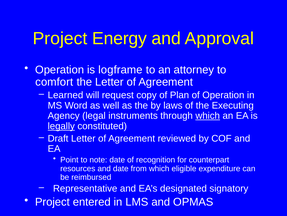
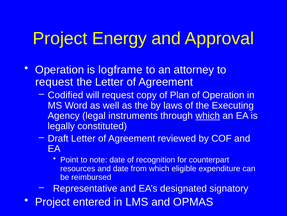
comfort at (54, 82): comfort -> request
Learned: Learned -> Codified
legally underline: present -> none
